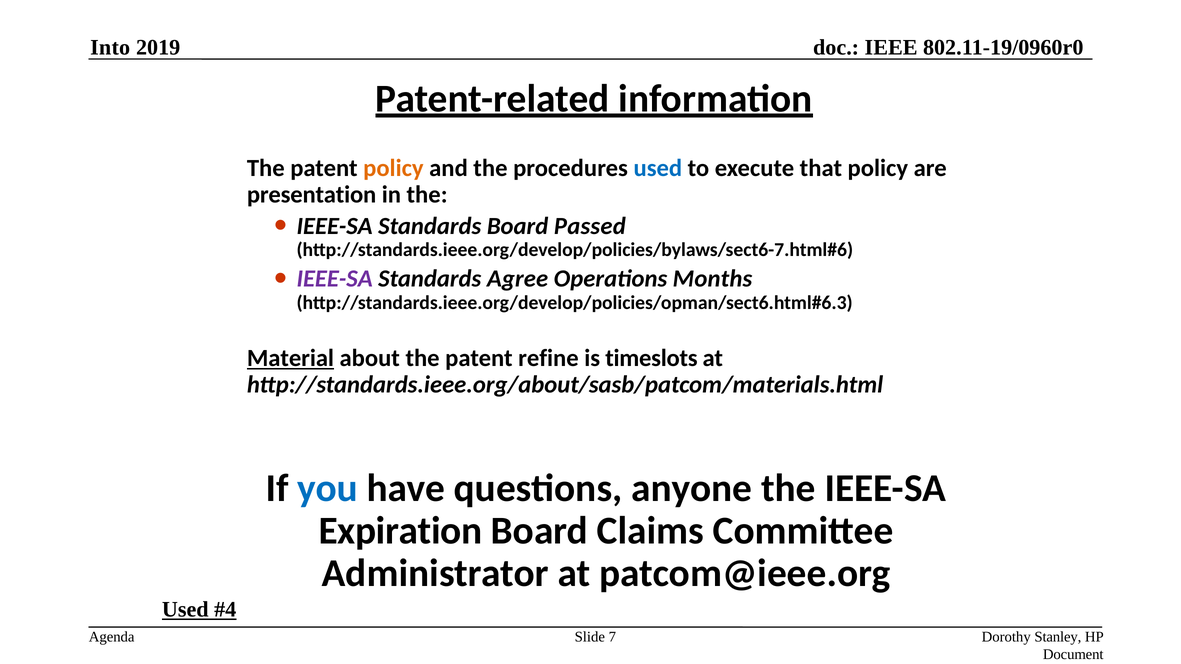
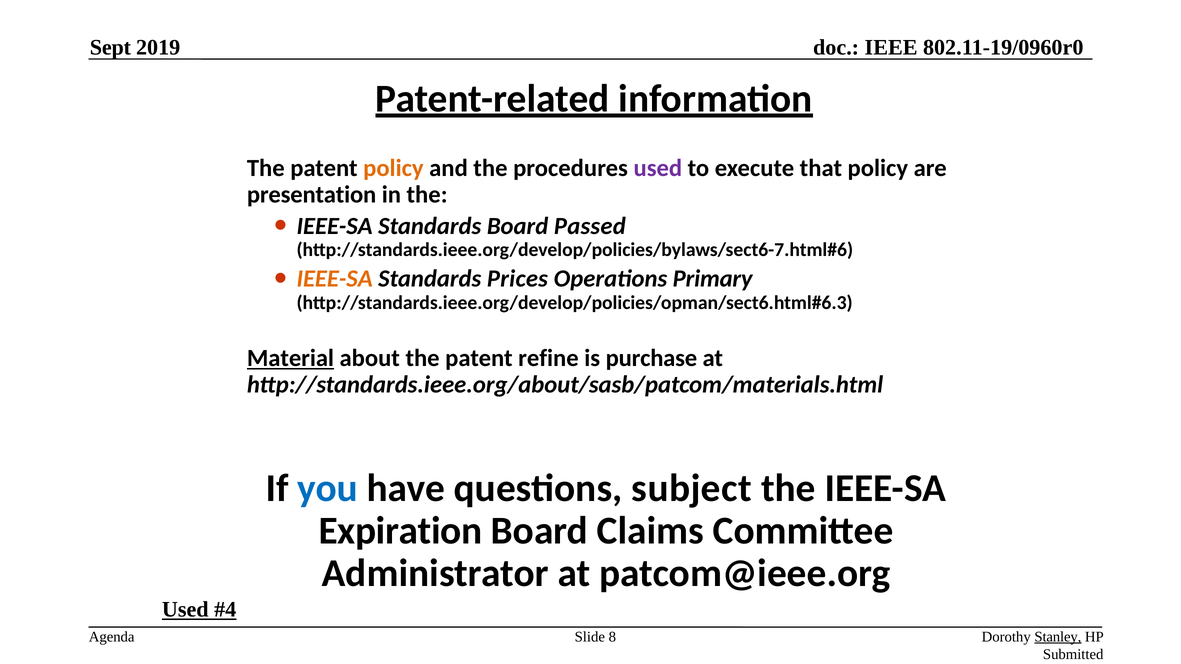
Into: Into -> Sept
used at (658, 168) colour: blue -> purple
IEEE-SA at (335, 279) colour: purple -> orange
Agree: Agree -> Prices
Months: Months -> Primary
timeslots: timeslots -> purchase
anyone: anyone -> subject
7: 7 -> 8
Stanley underline: none -> present
Document: Document -> Submitted
